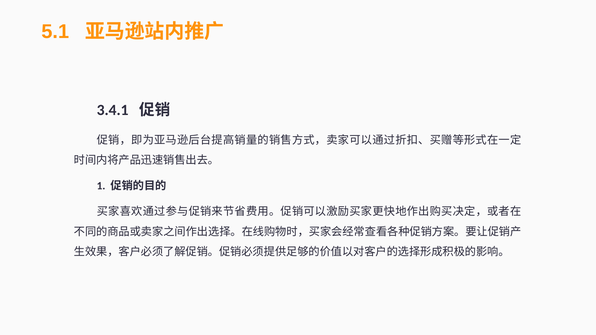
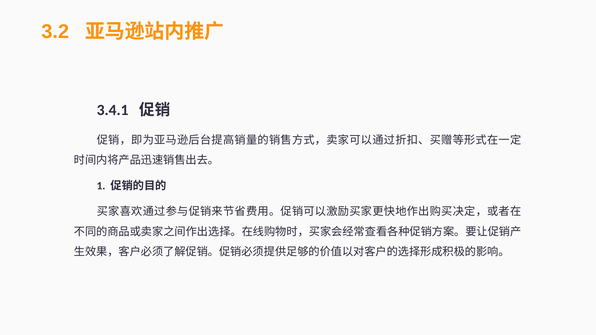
5.1: 5.1 -> 3.2
